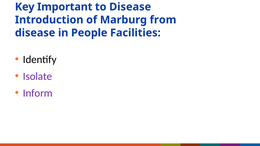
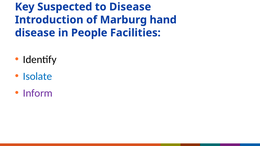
Important: Important -> Suspected
from: from -> hand
Isolate colour: purple -> blue
